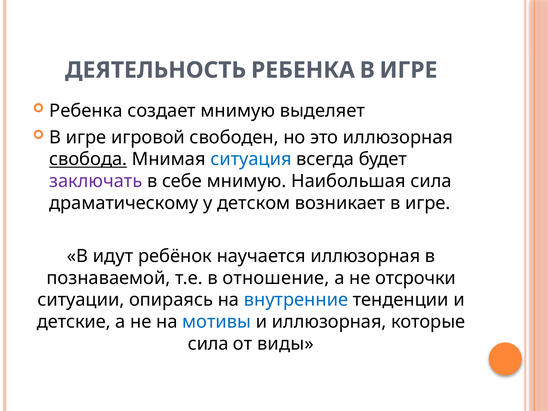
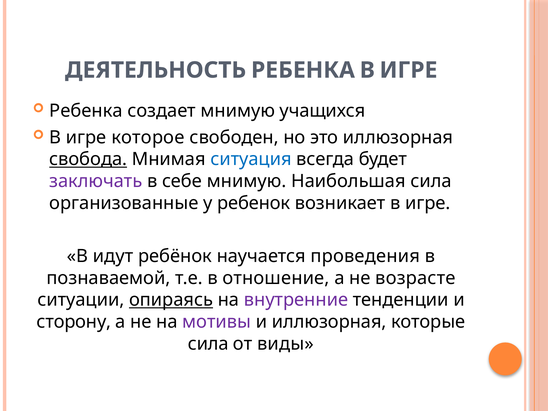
выделяет: выделяет -> учащихся
игровой: игровой -> которое
драматическому: драматическому -> организованные
детском: детском -> ребенок
научается иллюзорная: иллюзорная -> проведения
отсрочки: отсрочки -> возрасте
опираясь underline: none -> present
внутренние colour: blue -> purple
детские: детские -> сторону
мотивы colour: blue -> purple
